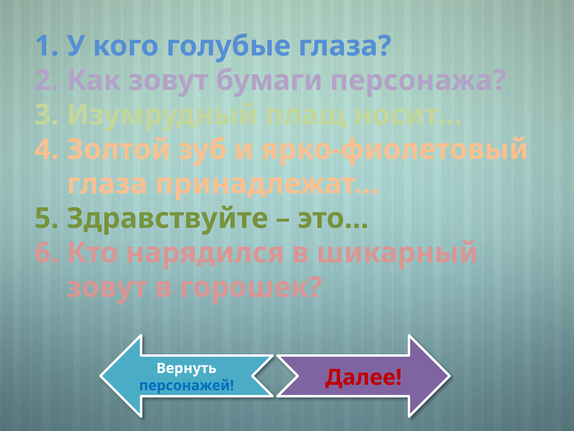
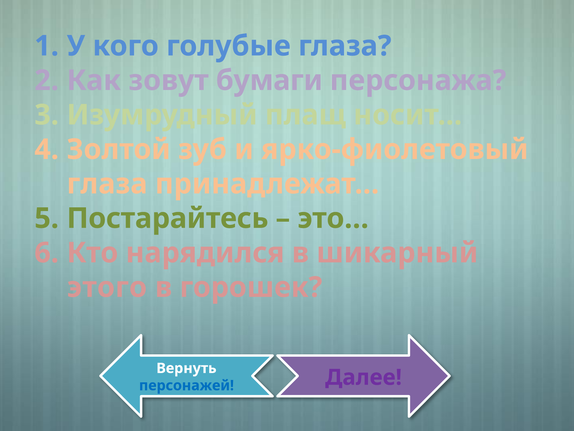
Здравствуйте: Здравствуйте -> Постарайтесь
зовут at (107, 287): зовут -> этого
Далее colour: red -> purple
